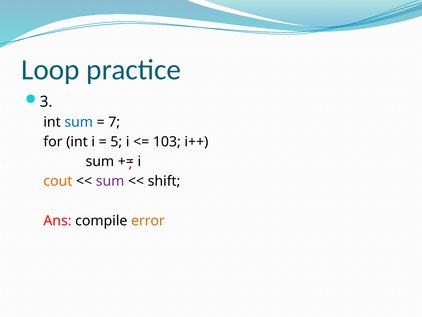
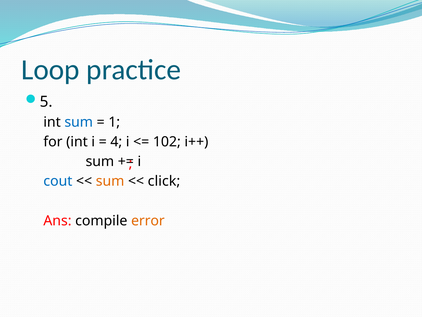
3: 3 -> 5
7: 7 -> 1
5: 5 -> 4
103: 103 -> 102
cout colour: orange -> blue
sum at (110, 181) colour: purple -> orange
shift: shift -> click
